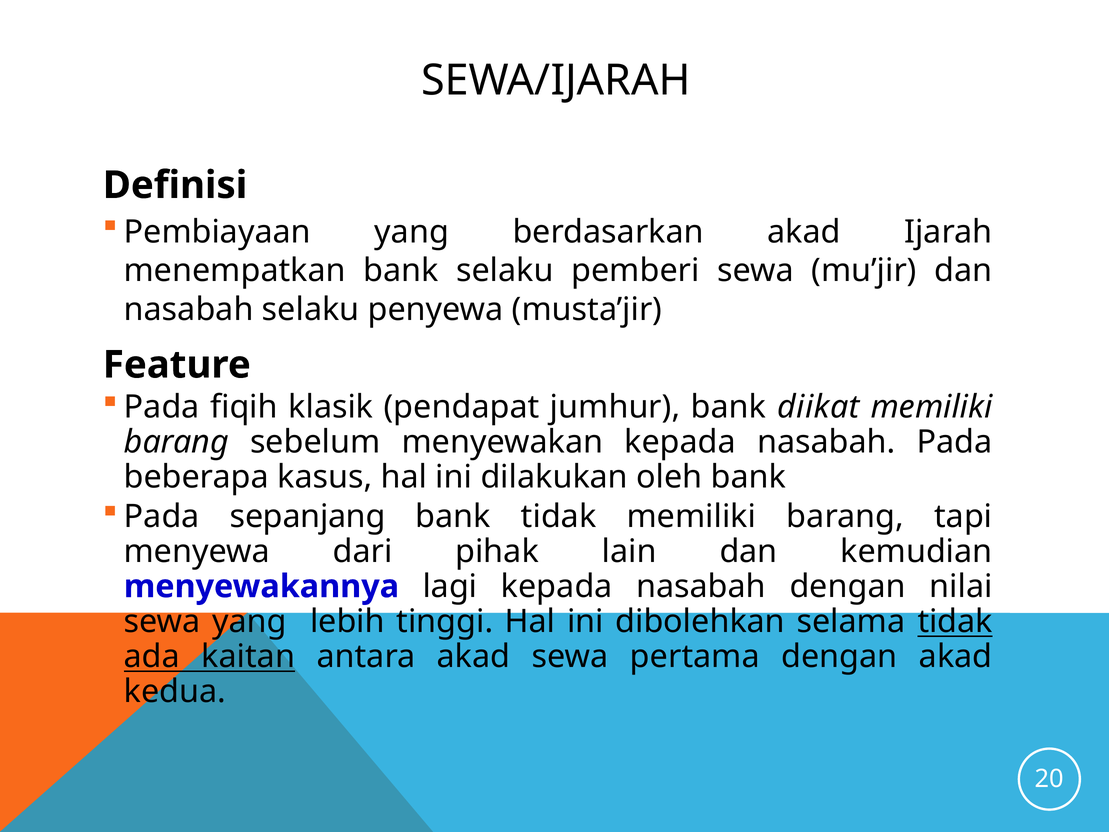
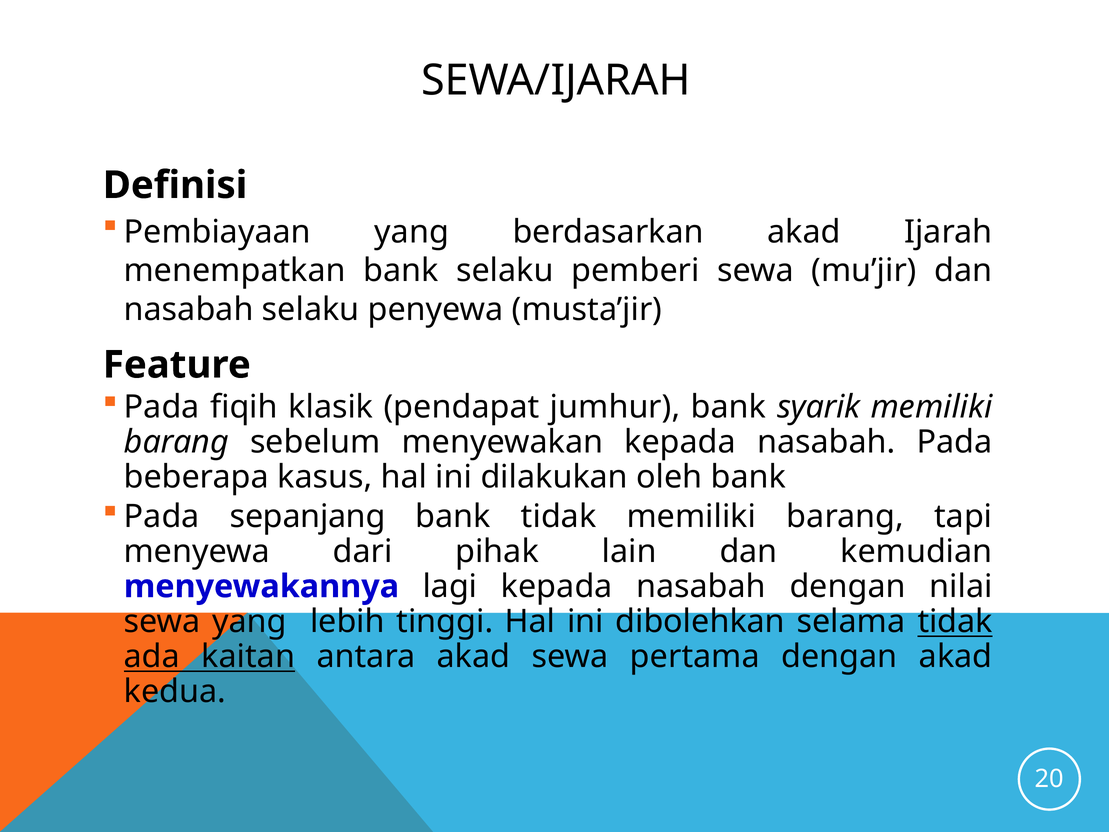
diikat: diikat -> syarik
